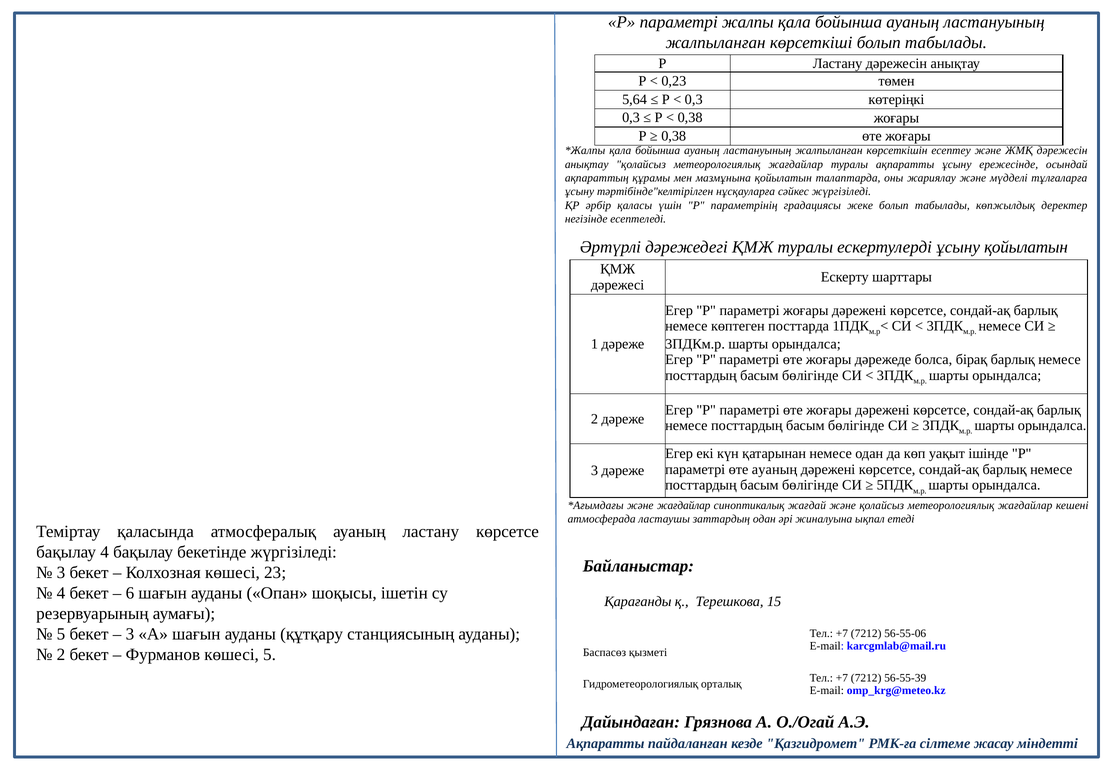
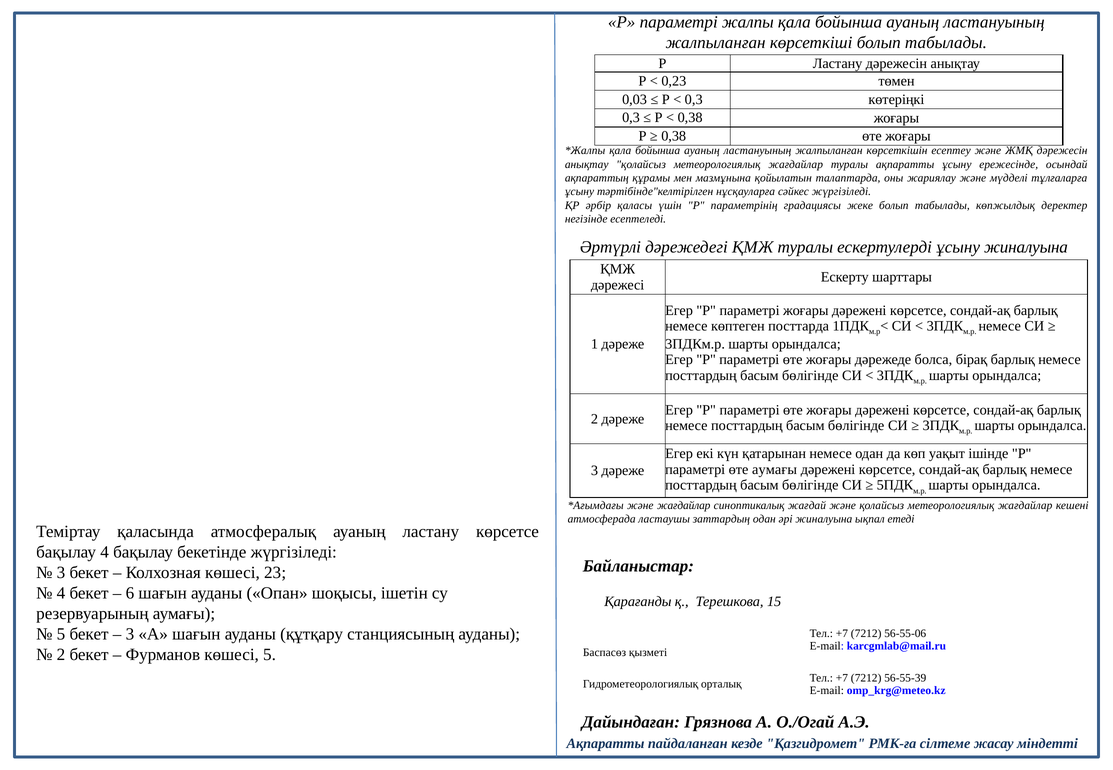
5,64: 5,64 -> 0,03
ұсыну қойылатын: қойылатын -> жиналуына
өте ауаның: ауаның -> аумағы
